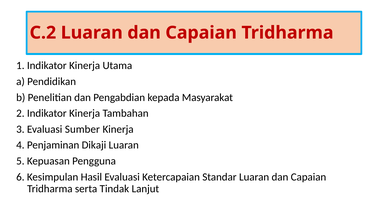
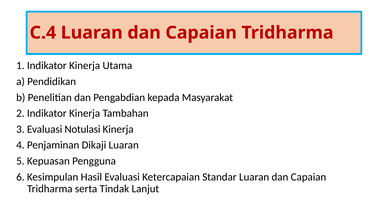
C.2: C.2 -> C.4
Sumber: Sumber -> Notulasi
